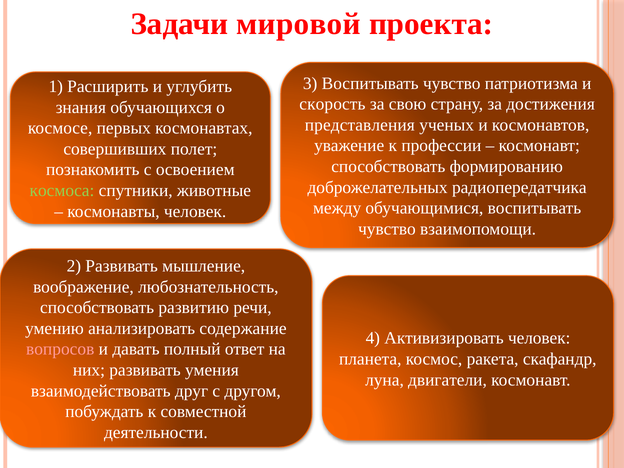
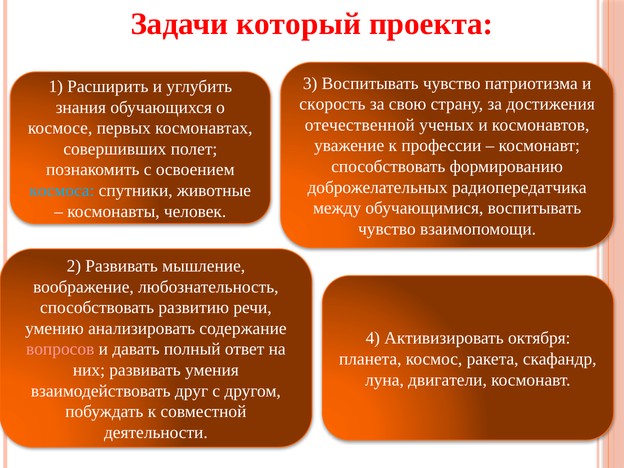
мировой: мировой -> который
представления: представления -> отечественной
космоса colour: light green -> light blue
Активизировать человек: человек -> октября
